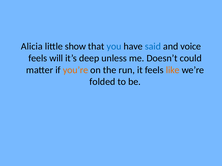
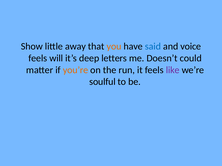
Alicia: Alicia -> Show
show: show -> away
you colour: blue -> orange
unless: unless -> letters
like colour: orange -> purple
folded: folded -> soulful
